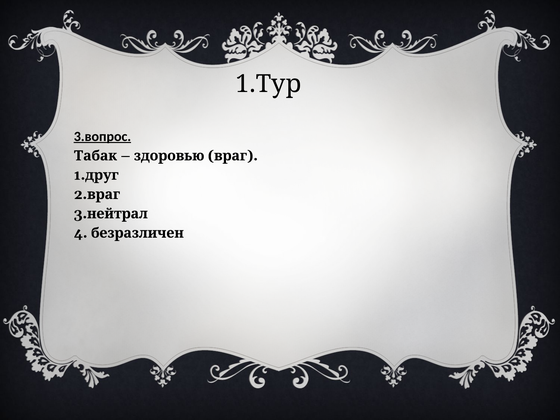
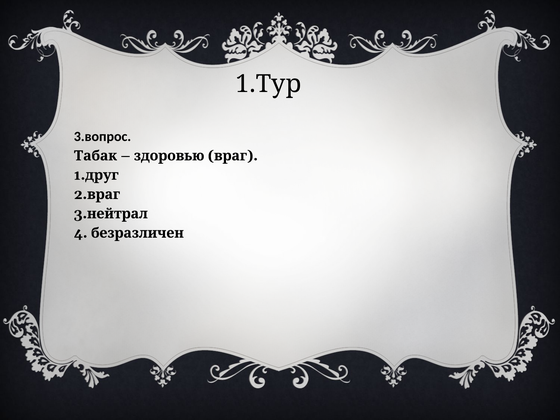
3.вопрос underline: present -> none
